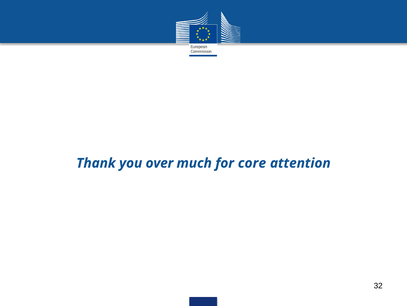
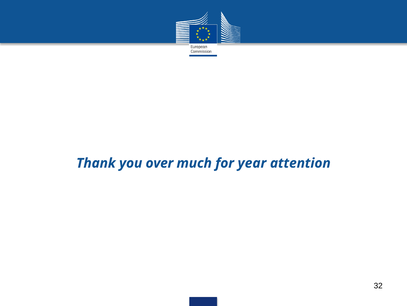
core: core -> year
